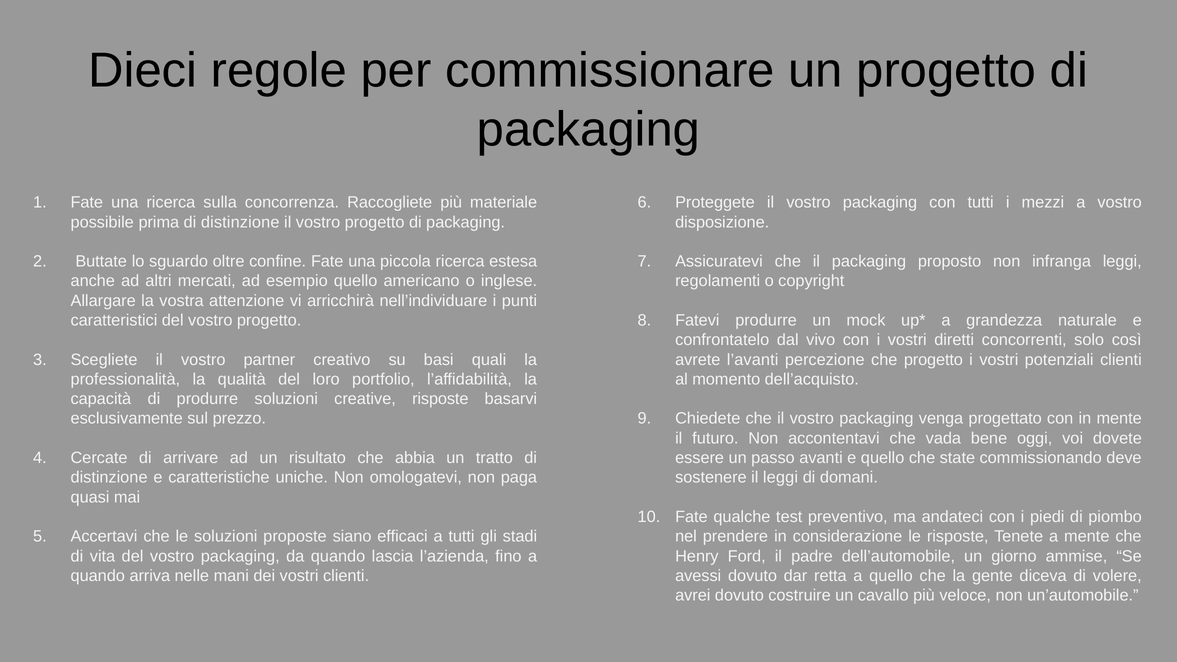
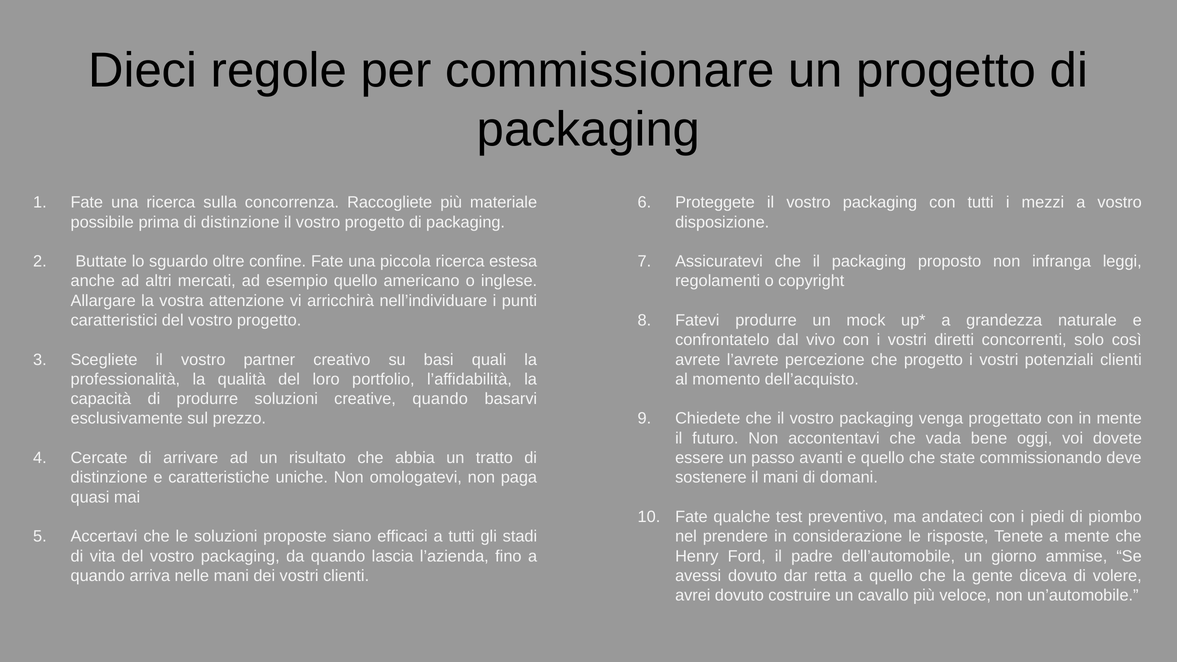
l’avanti: l’avanti -> l’avrete
creative risposte: risposte -> quando
il leggi: leggi -> mani
